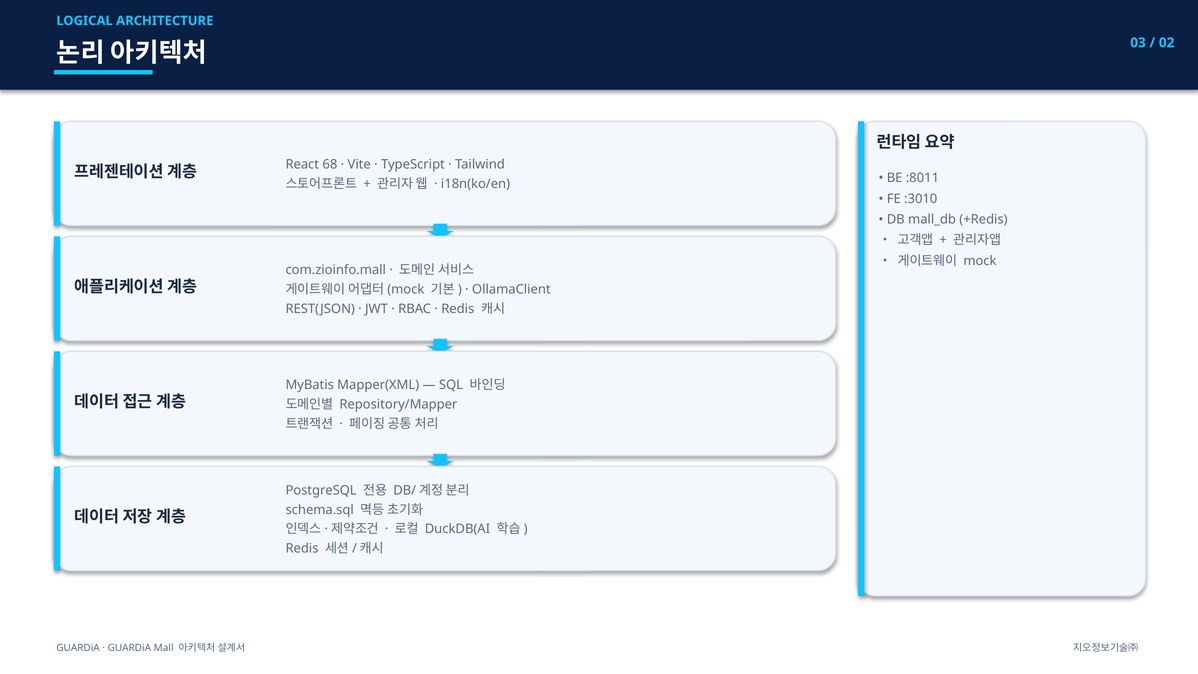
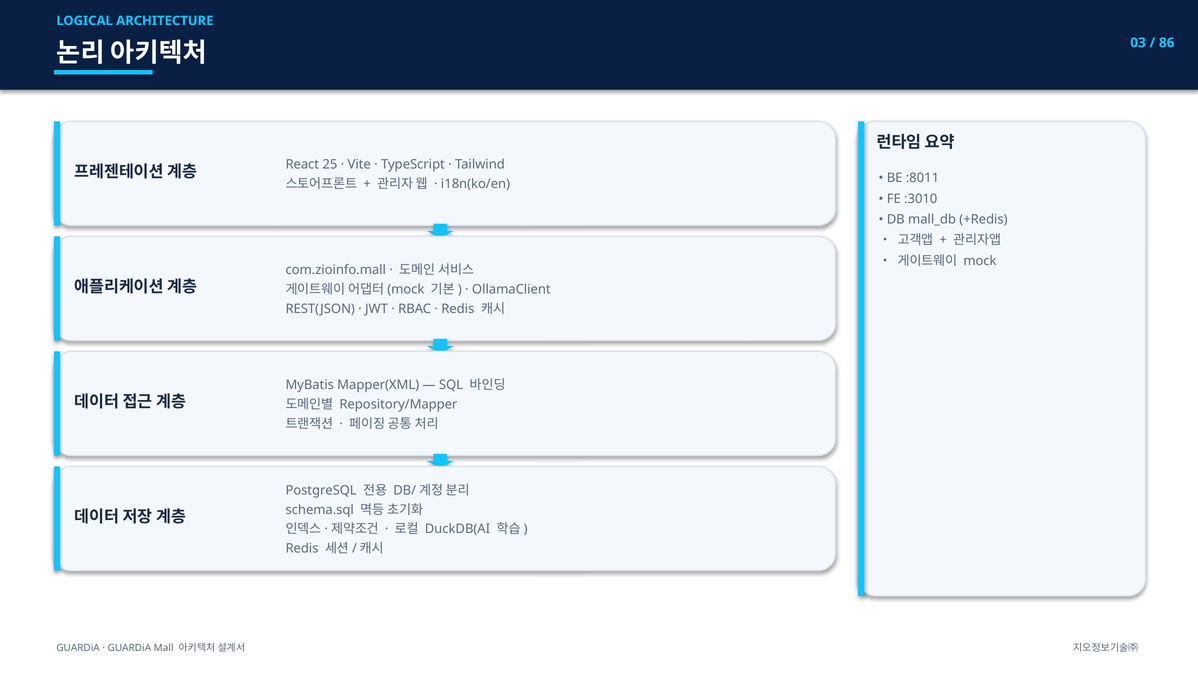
02: 02 -> 86
68: 68 -> 25
